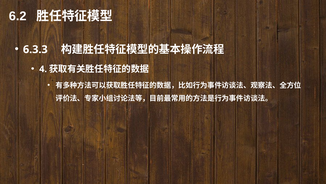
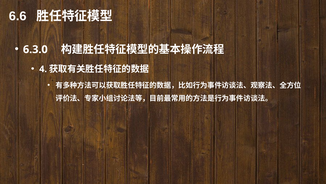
6.2: 6.2 -> 6.6
6.3.3: 6.3.3 -> 6.3.0
